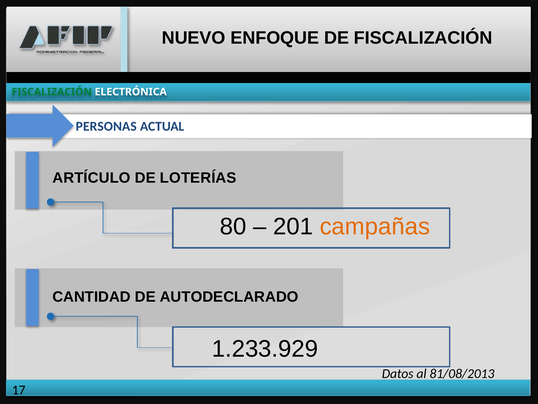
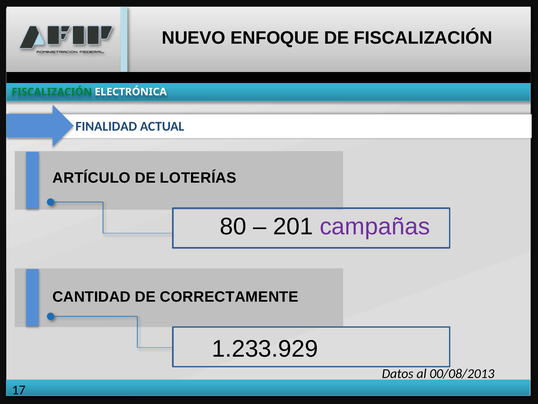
PERSONAS: PERSONAS -> FINALIDAD
campañas colour: orange -> purple
AUTODECLARADO: AUTODECLARADO -> CORRECTAMENTE
81/08/2013: 81/08/2013 -> 00/08/2013
